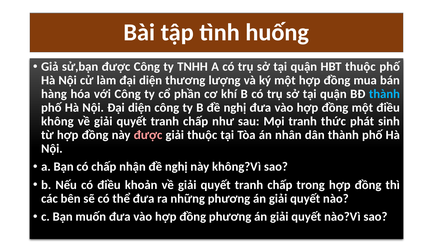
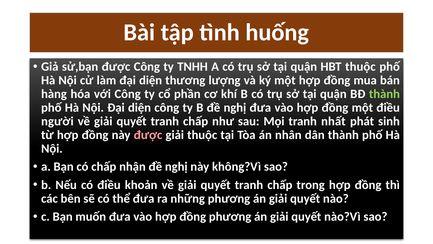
thành at (384, 94) colour: light blue -> light green
không: không -> người
thức: thức -> nhất
